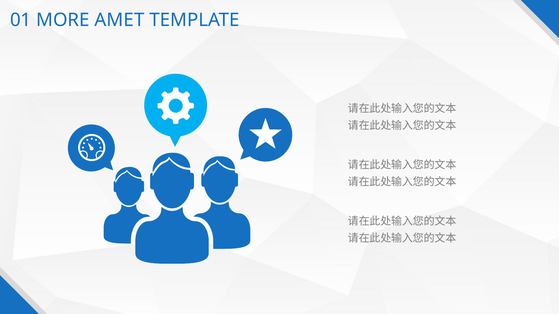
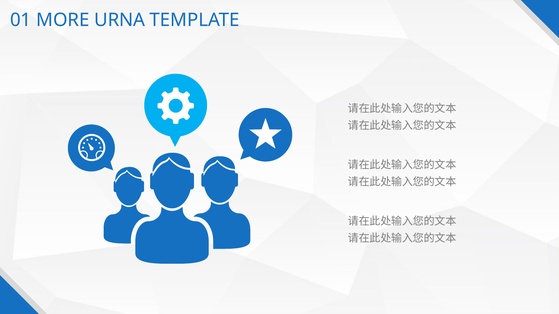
AMET: AMET -> URNA
